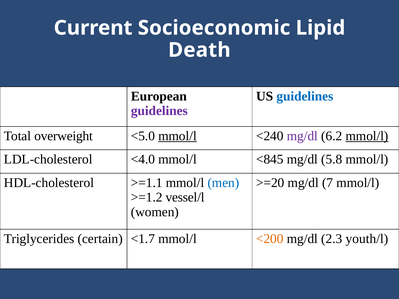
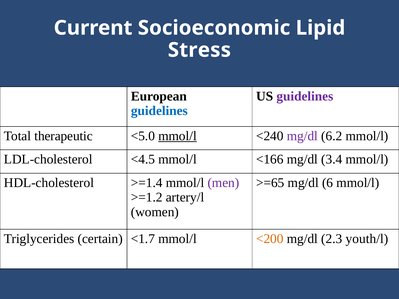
Death: Death -> Stress
guidelines at (305, 96) colour: blue -> purple
guidelines at (159, 111) colour: purple -> blue
overweight: overweight -> therapeutic
mmol/l at (367, 136) underline: present -> none
<4.0: <4.0 -> <4.5
<845: <845 -> <166
5.8: 5.8 -> 3.4
>=1.1: >=1.1 -> >=1.4
men colour: blue -> purple
>=20: >=20 -> >=65
7: 7 -> 6
vessel/l: vessel/l -> artery/l
